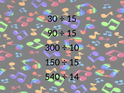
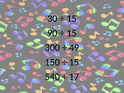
10: 10 -> 49
14: 14 -> 17
